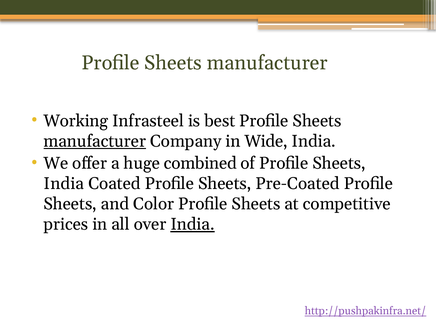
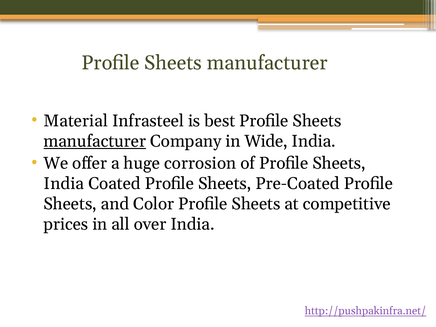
Working: Working -> Material
combined: combined -> corrosion
India at (193, 224) underline: present -> none
